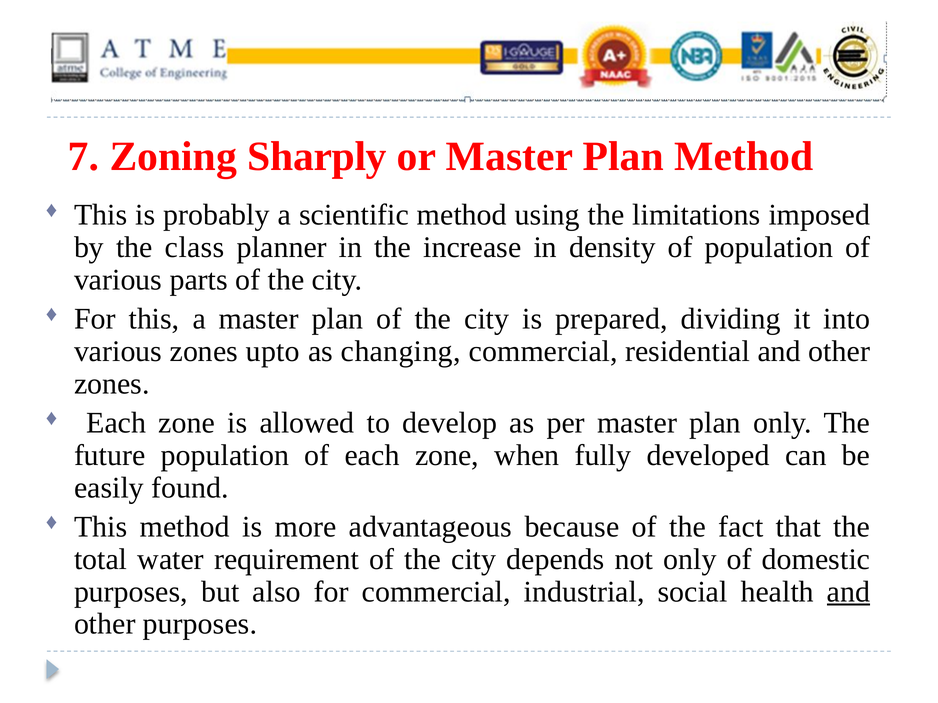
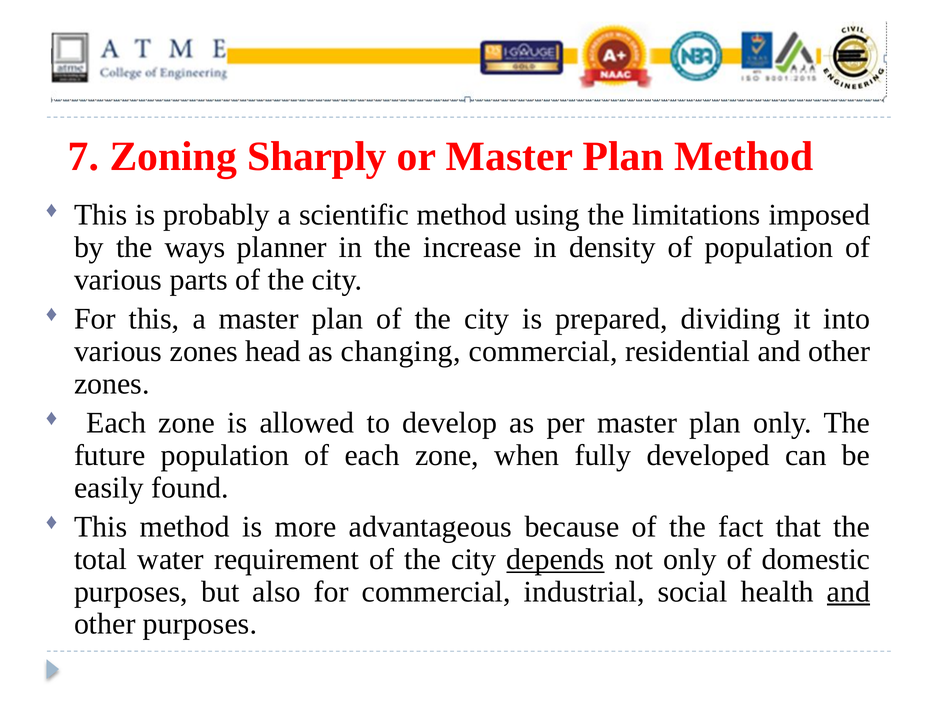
class: class -> ways
upto: upto -> head
depends underline: none -> present
